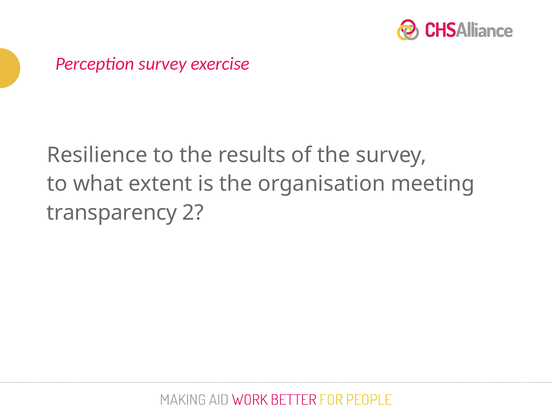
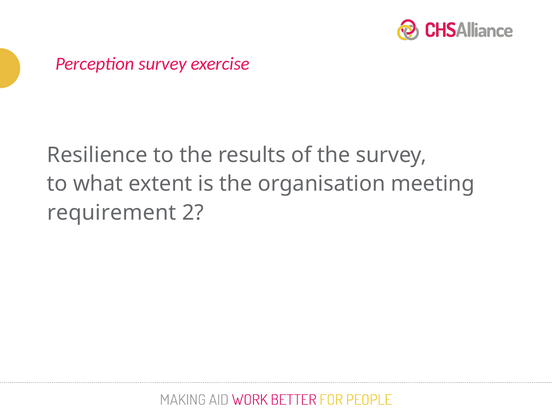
transparency: transparency -> requirement
